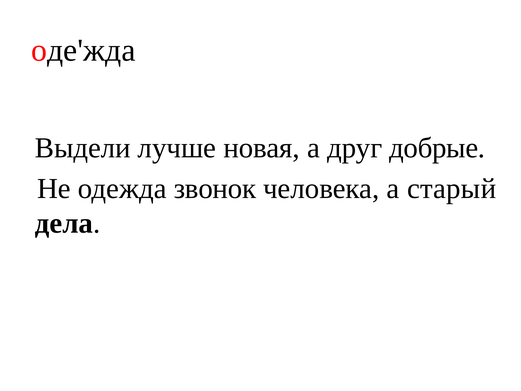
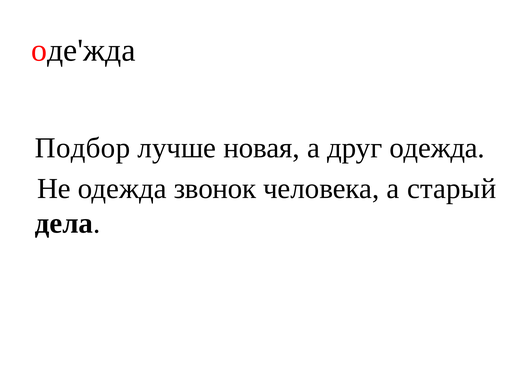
Выдели: Выдели -> Подбор
друг добрые: добрые -> одежда
